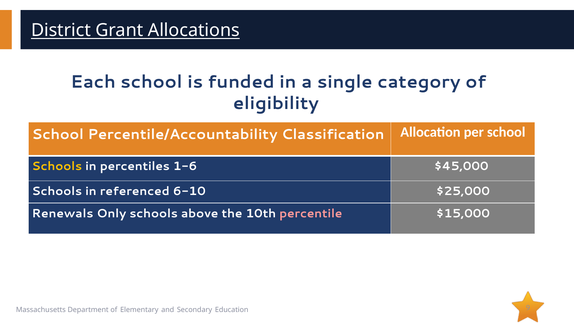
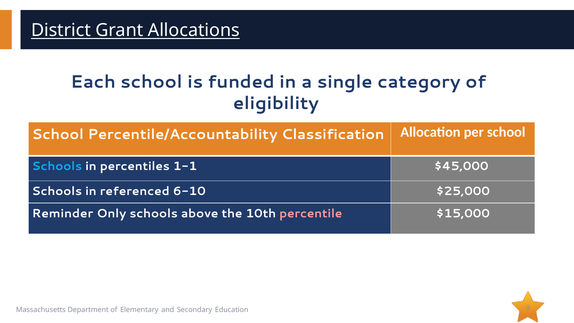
Schools at (57, 166) colour: yellow -> light blue
1-6: 1-6 -> 1-1
Renewals: Renewals -> Reminder
